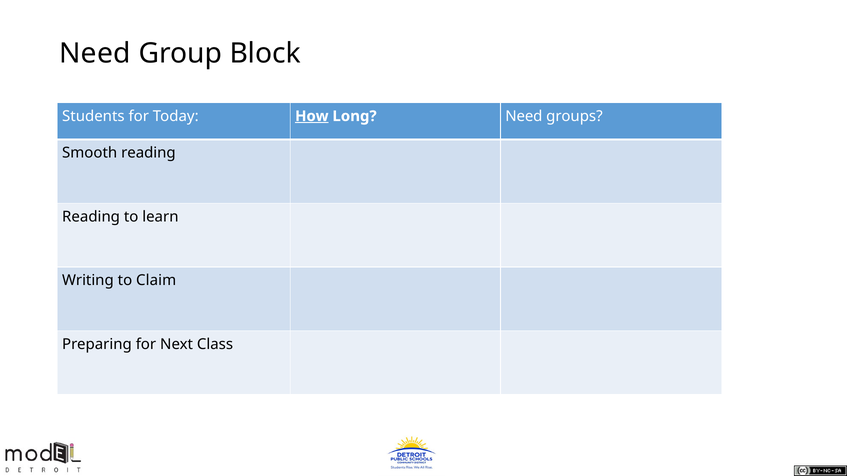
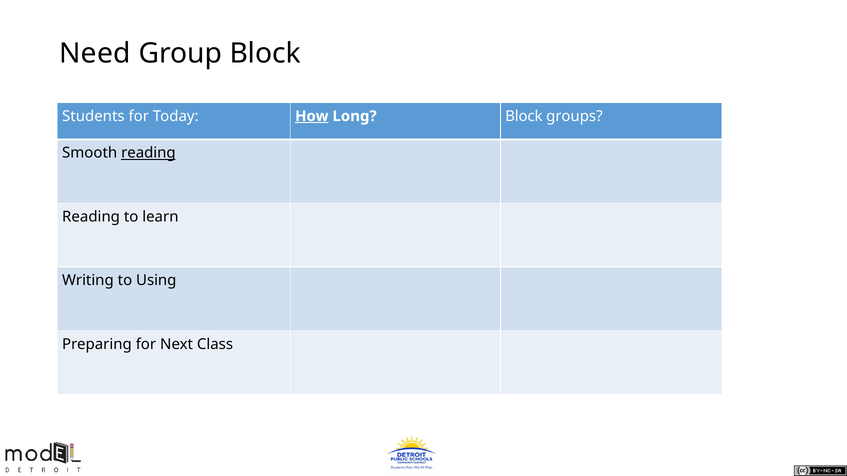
Long Need: Need -> Block
reading at (148, 153) underline: none -> present
Claim: Claim -> Using
